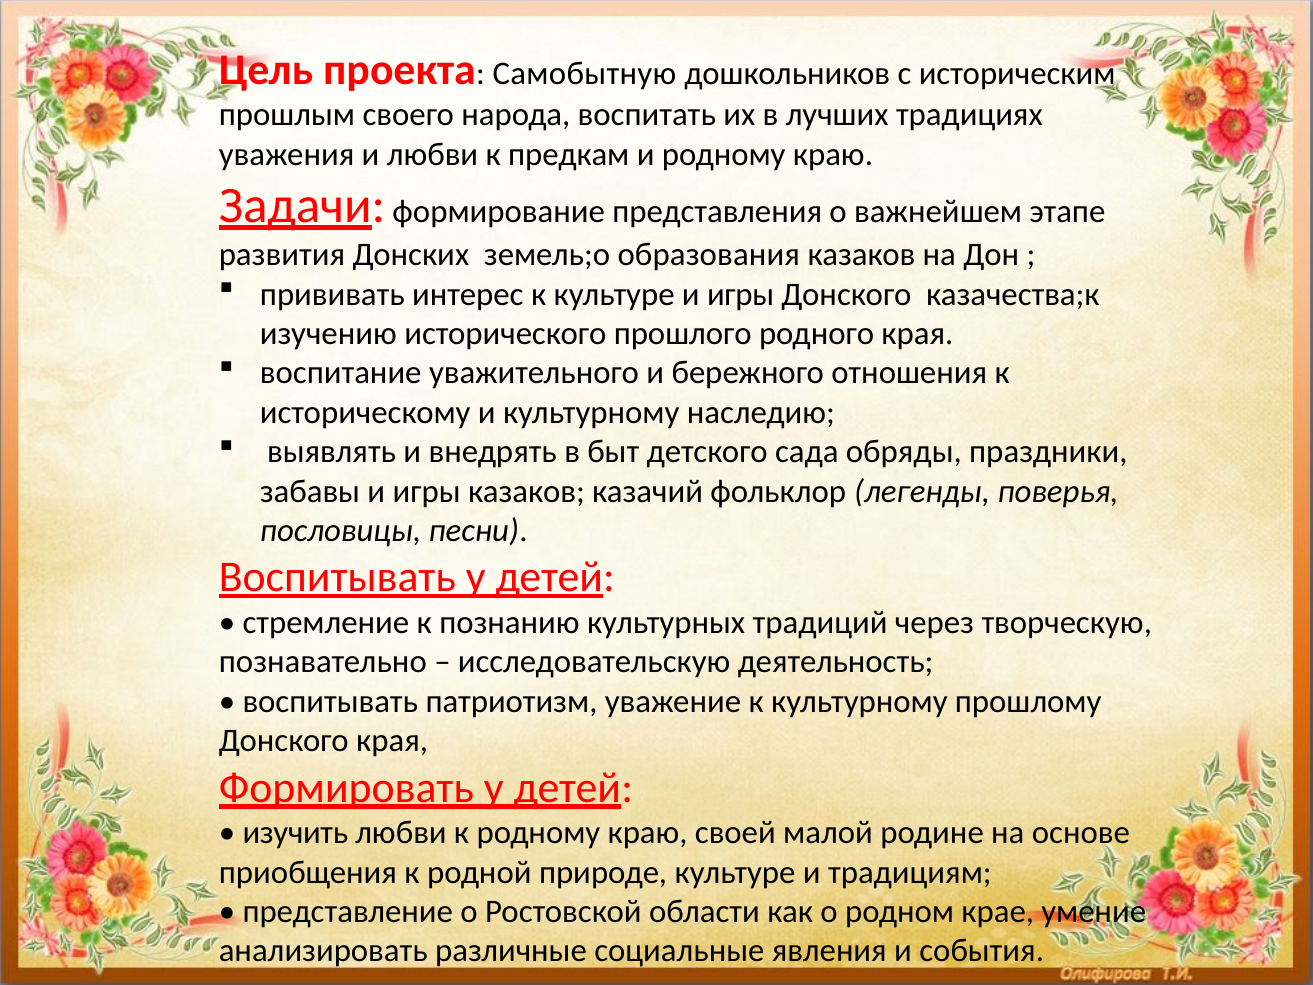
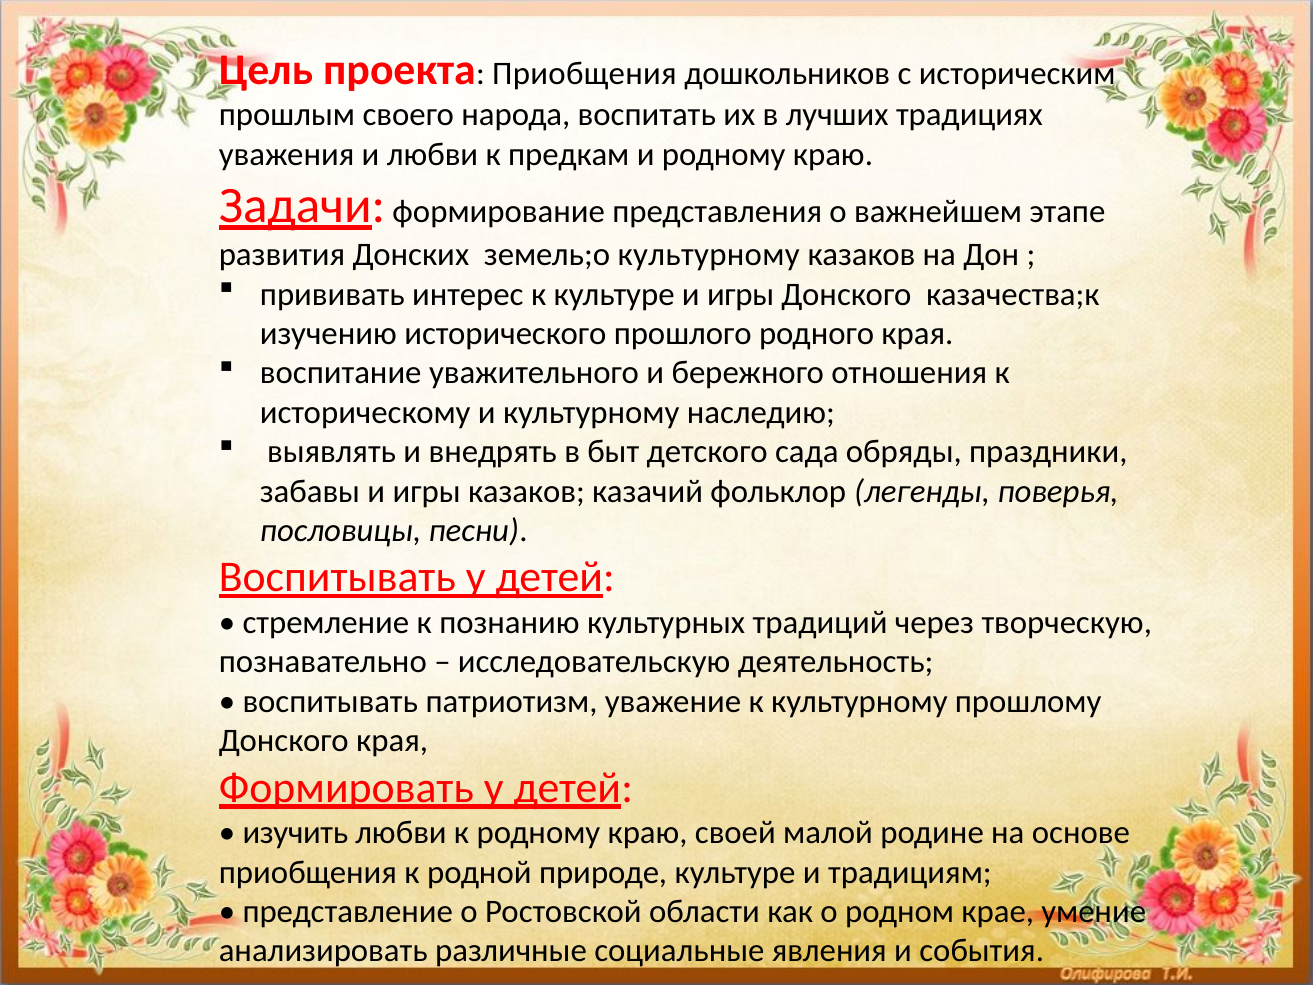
Самобытную at (584, 73): Самобытную -> Приобщения
земель;о образования: образования -> культурному
